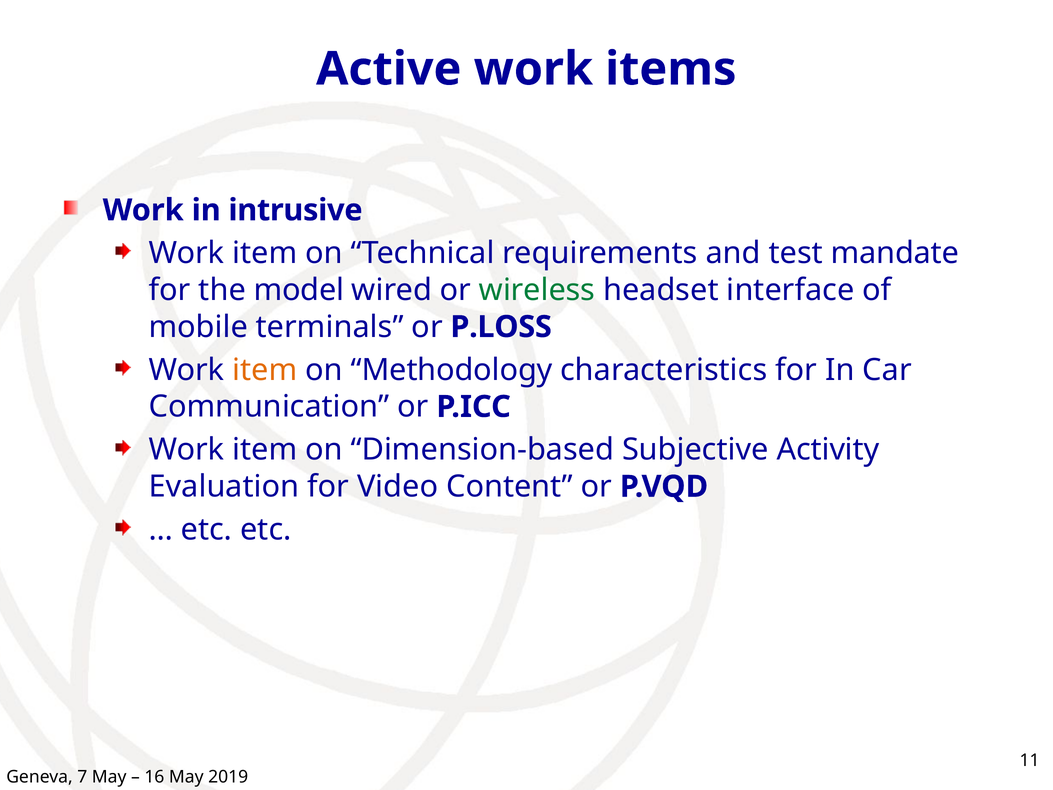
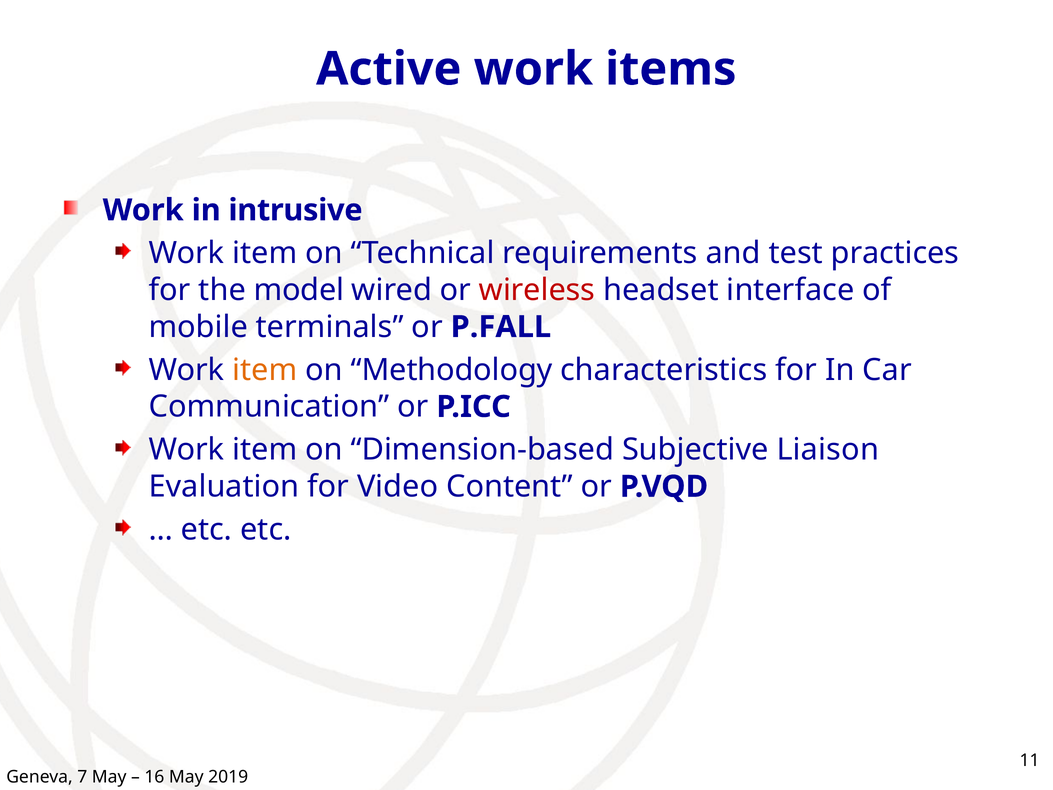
mandate: mandate -> practices
wireless colour: green -> red
P.LOSS: P.LOSS -> P.FALL
Activity: Activity -> Liaison
